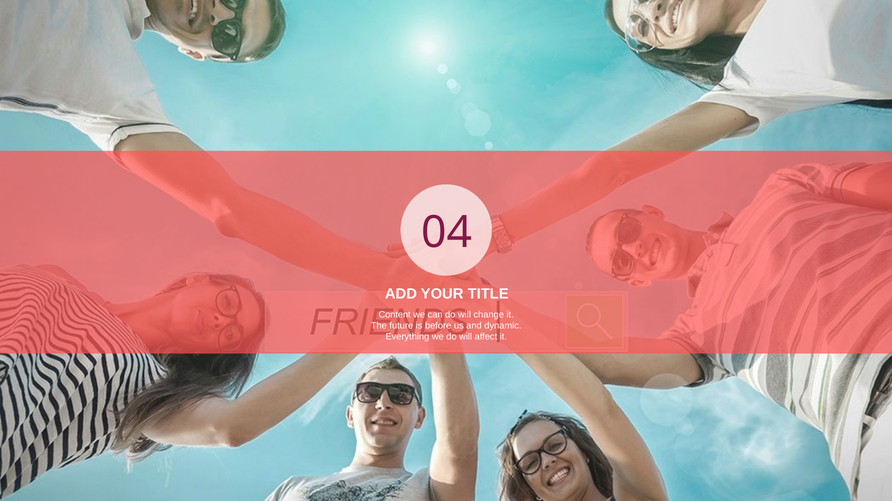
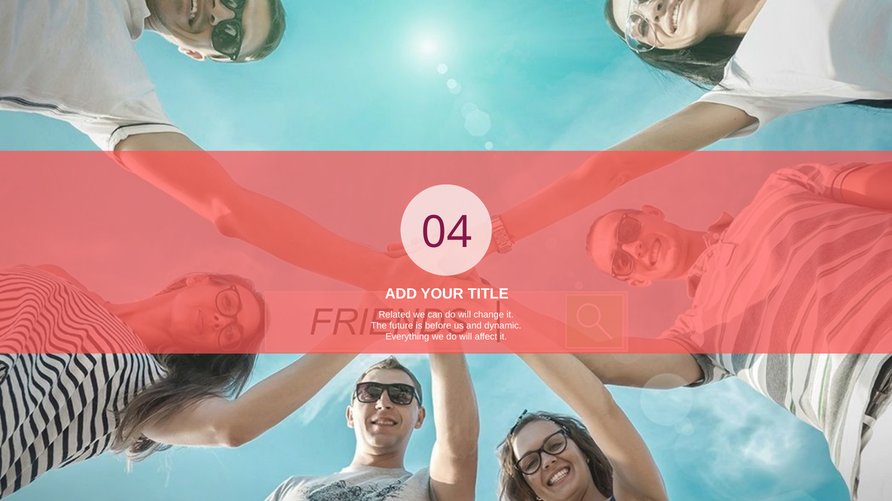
Content: Content -> Related
